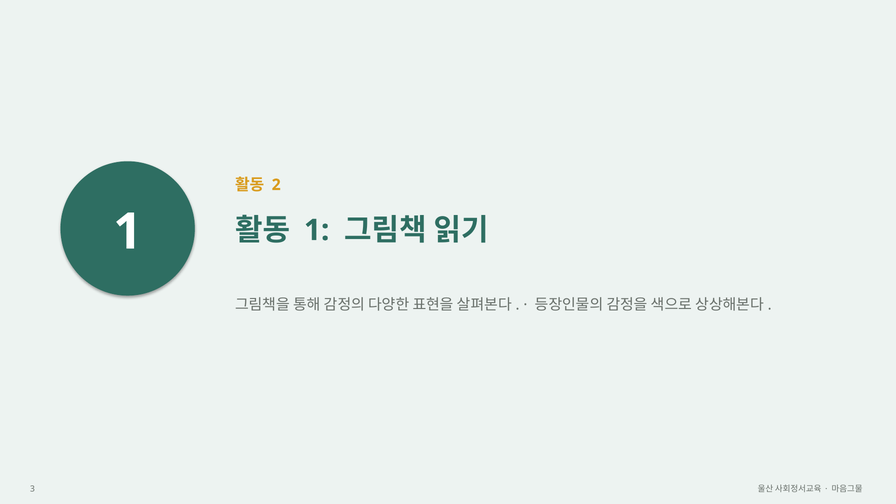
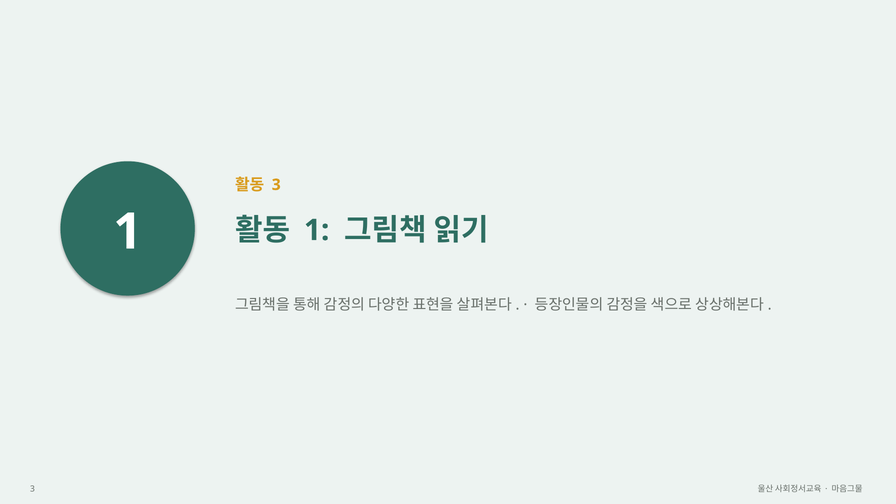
2 at (276, 185): 2 -> 3
